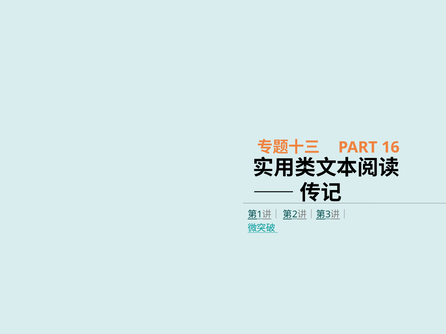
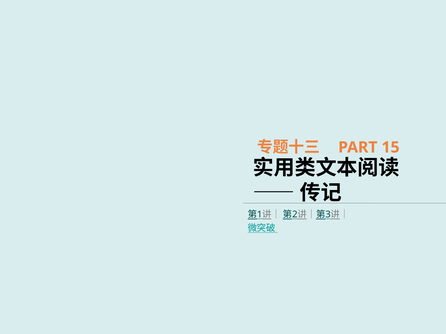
16: 16 -> 15
